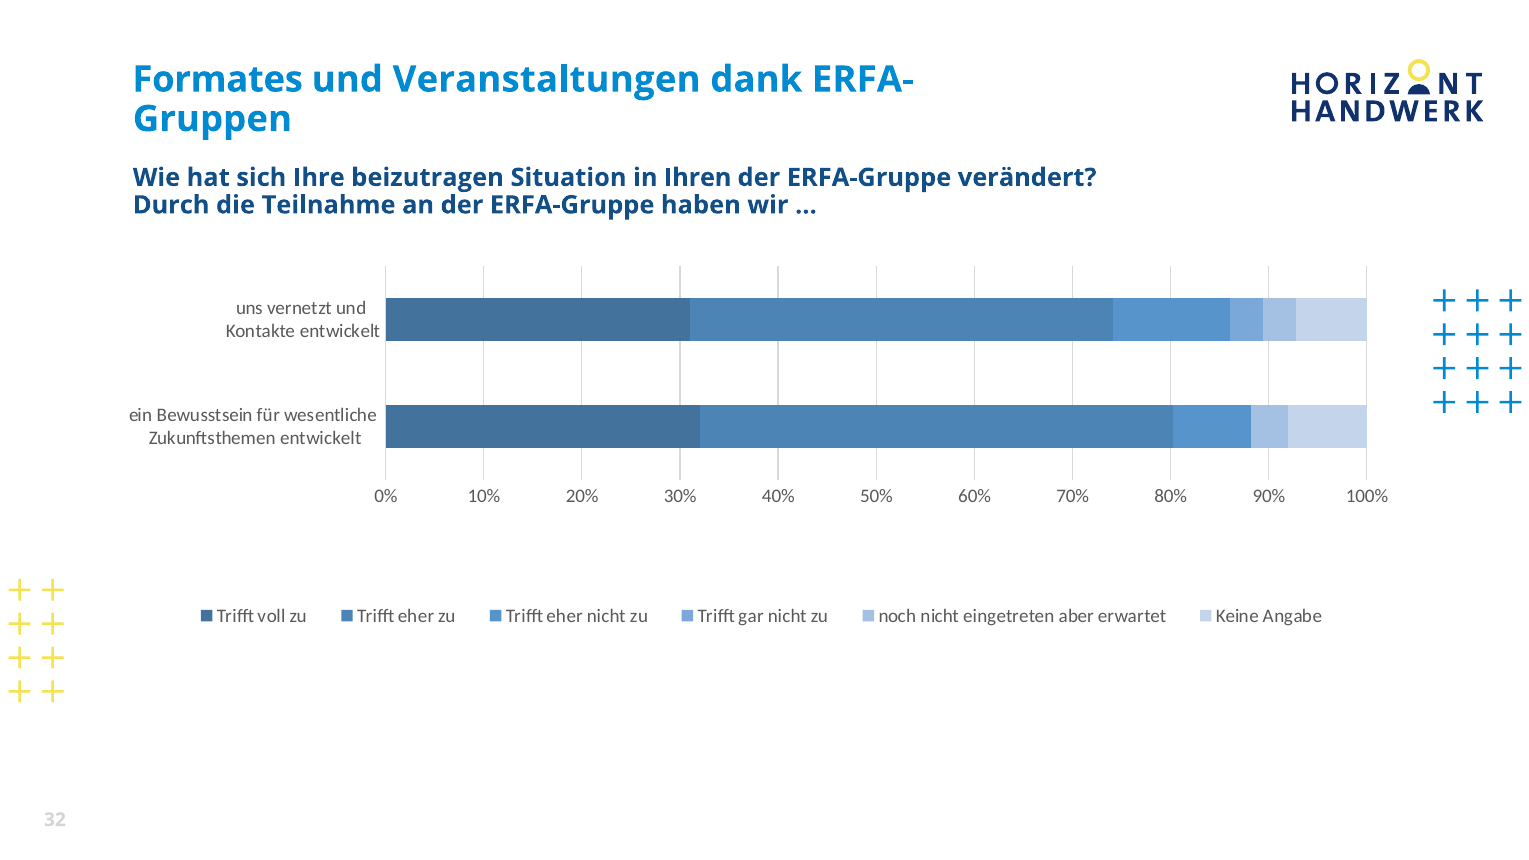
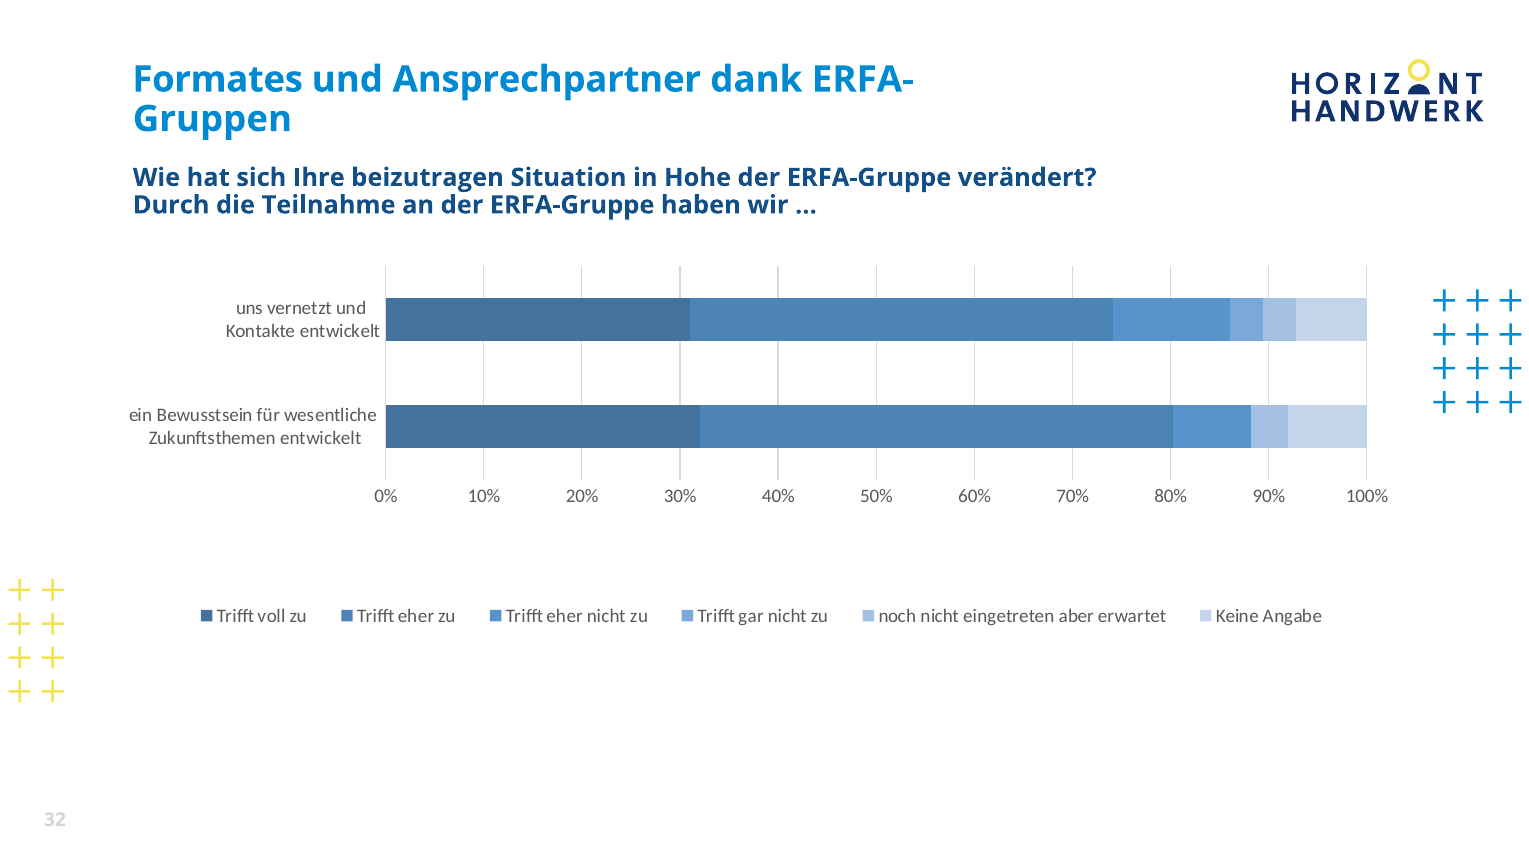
Veranstaltungen: Veranstaltungen -> Ansprechpartner
Ihren: Ihren -> Hohe
